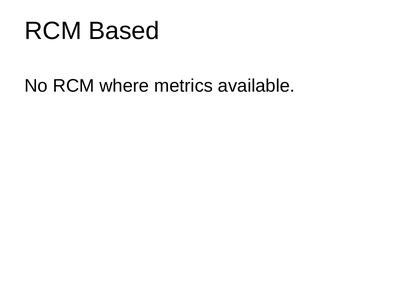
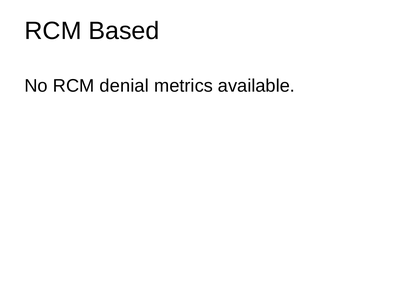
where: where -> denial
